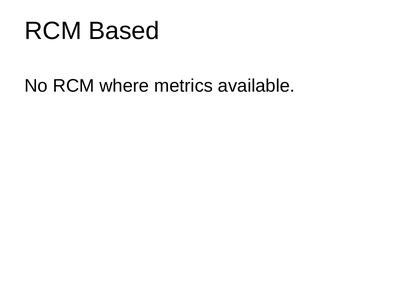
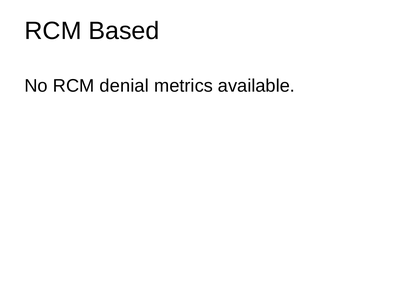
where: where -> denial
